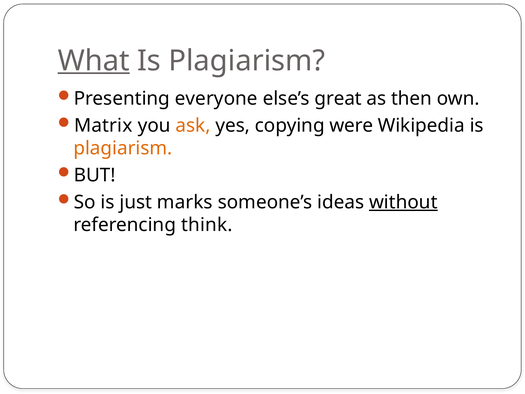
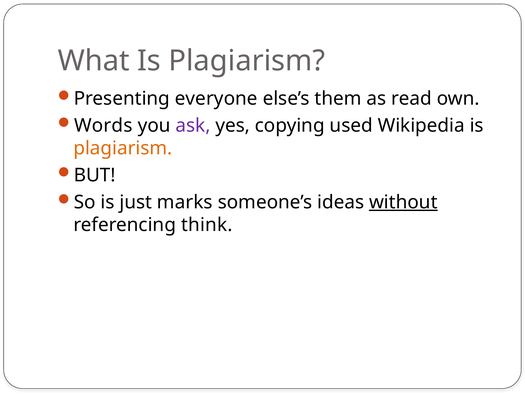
What underline: present -> none
great: great -> them
then: then -> read
Matrix: Matrix -> Words
ask colour: orange -> purple
were: were -> used
